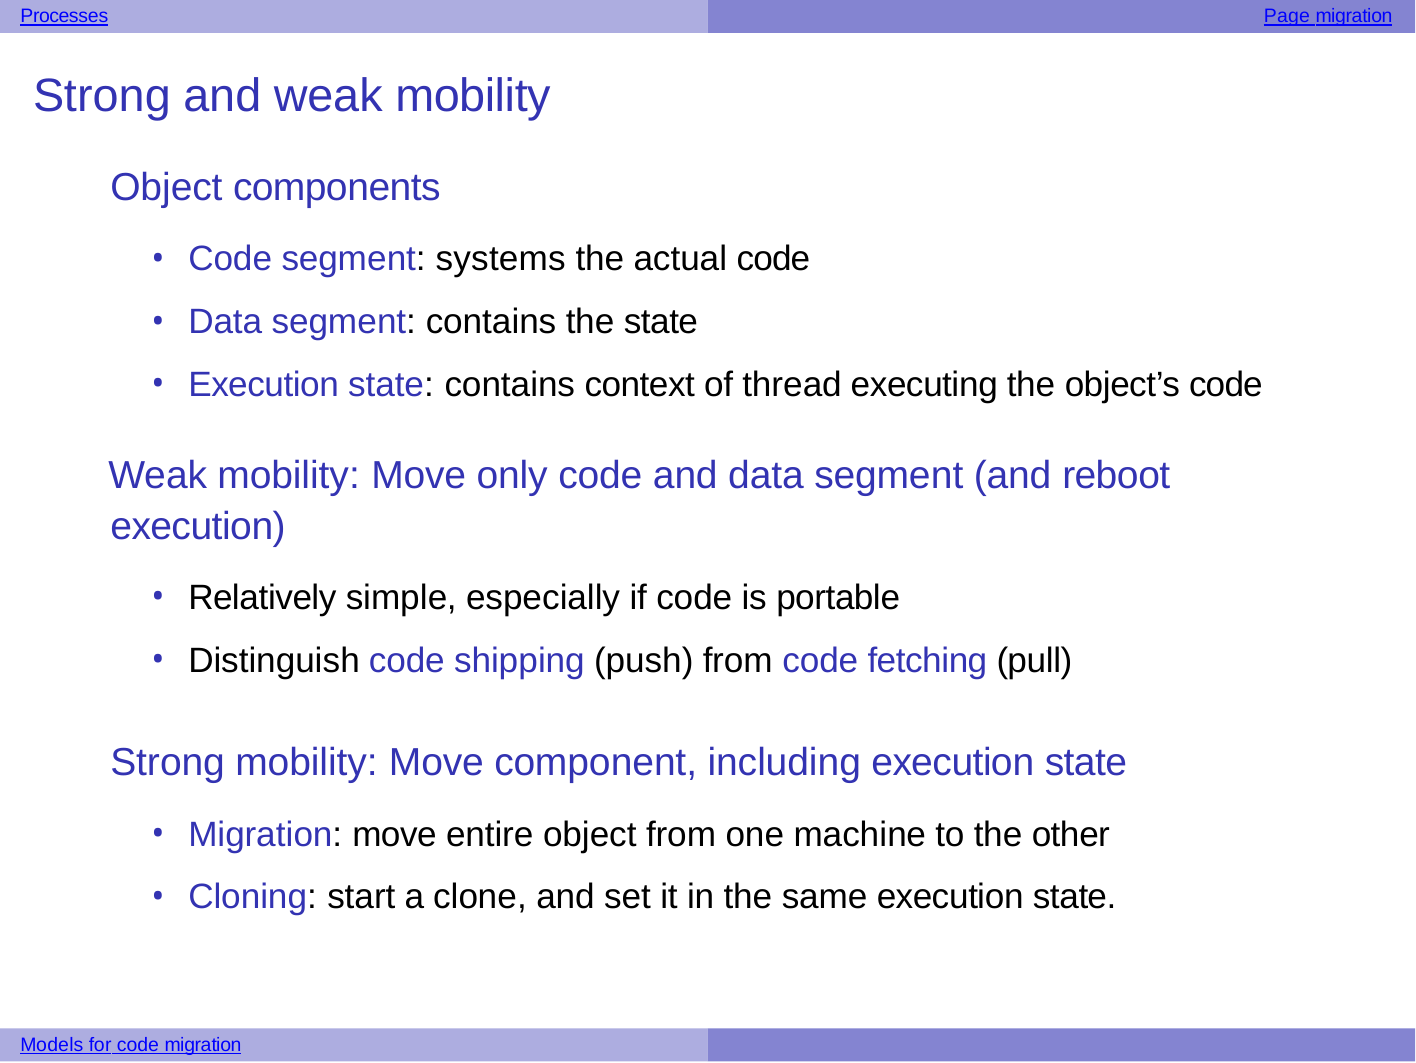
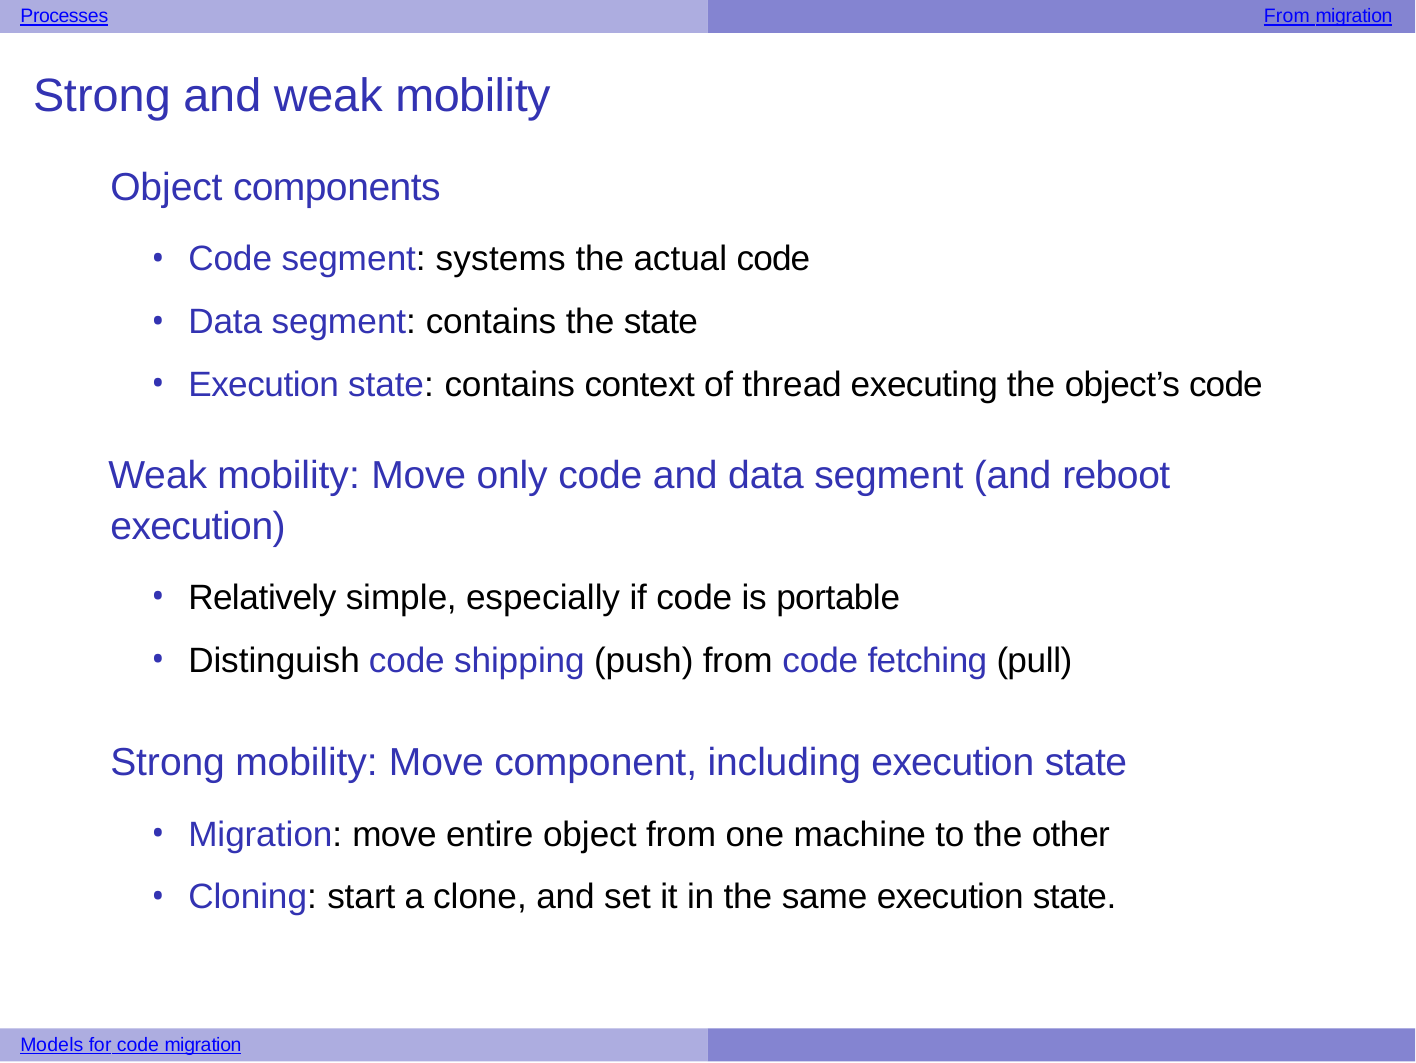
Processes Page: Page -> From
